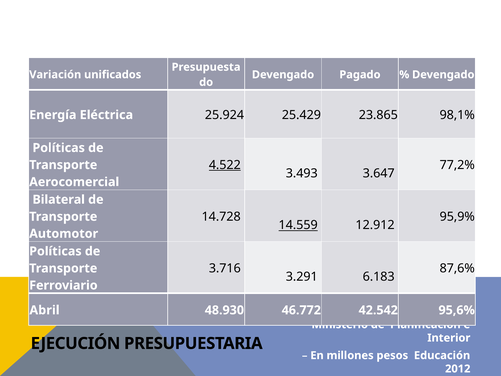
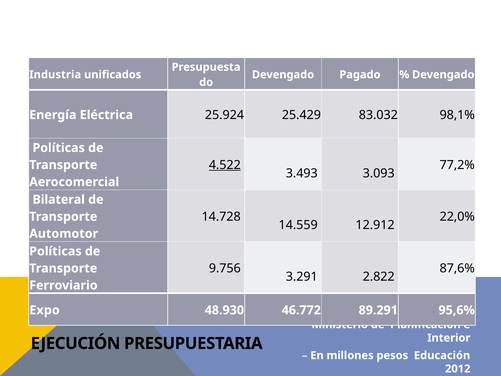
Variación: Variación -> Industria
23.865: 23.865 -> 83.032
3.647: 3.647 -> 3.093
95,9%: 95,9% -> 22,0%
14.559 underline: present -> none
3.716: 3.716 -> 9.756
6.183: 6.183 -> 2.822
Abril: Abril -> Expo
42.542: 42.542 -> 89.291
